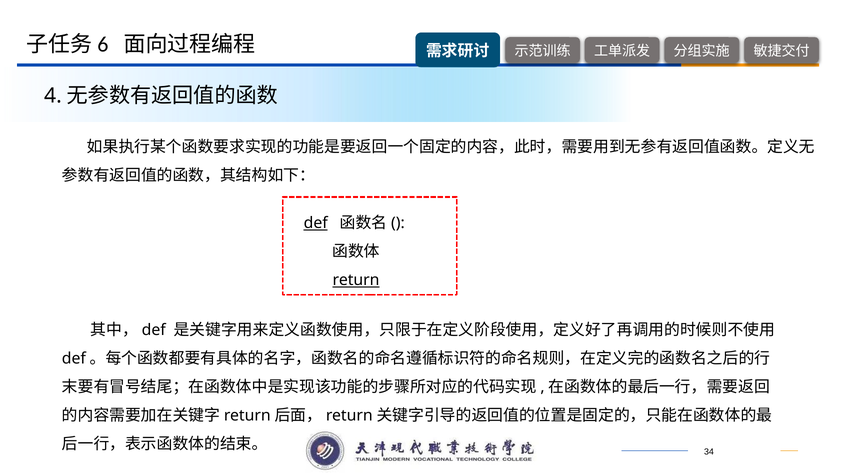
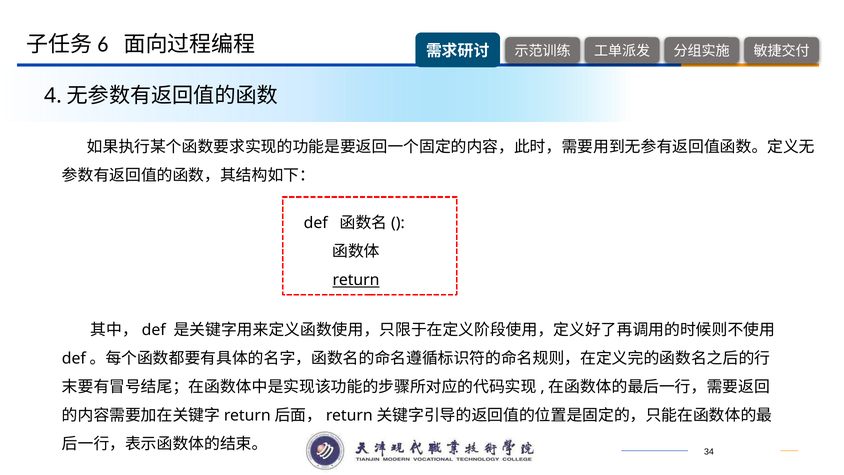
def underline: present -> none
